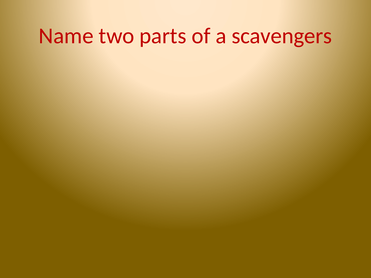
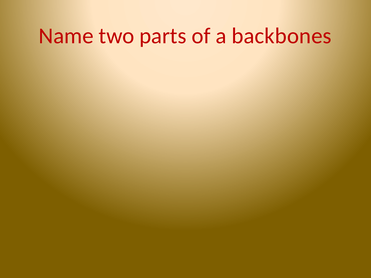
scavengers: scavengers -> backbones
